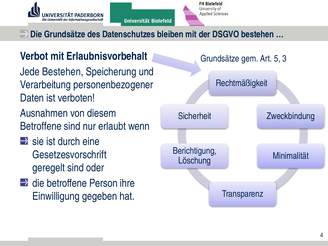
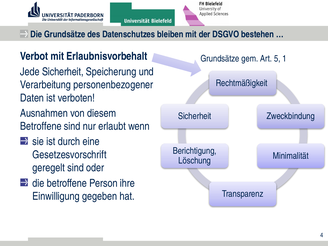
3: 3 -> 1
Jede Bestehen: Bestehen -> Sicherheit
